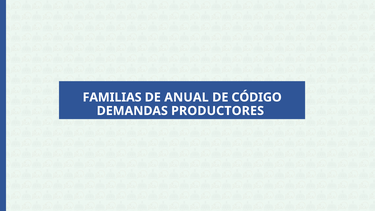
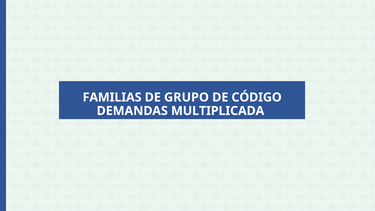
ANUAL: ANUAL -> GRUPO
PRODUCTORES: PRODUCTORES -> MULTIPLICADA
